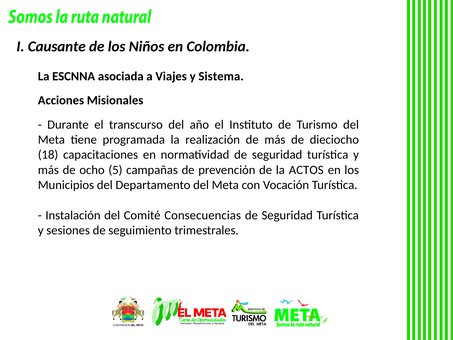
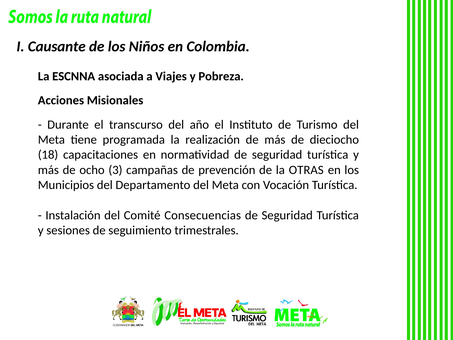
Sistema: Sistema -> Pobreza
5: 5 -> 3
ACTOS: ACTOS -> OTRAS
